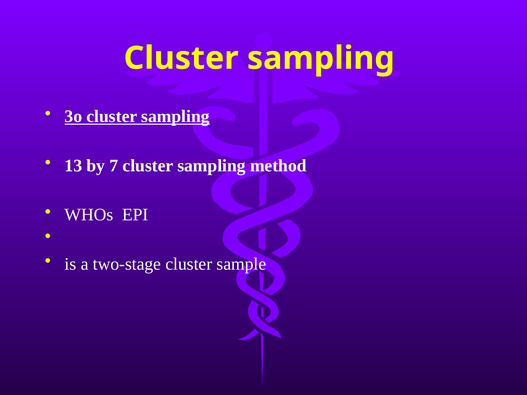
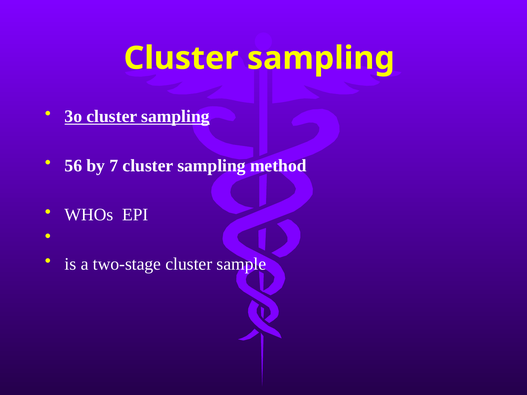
13: 13 -> 56
